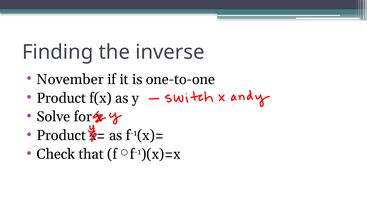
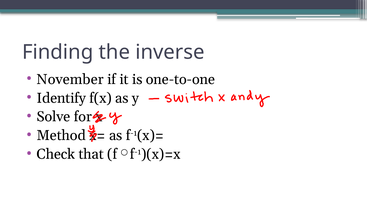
Product at (61, 98): Product -> Identify
Product at (61, 135): Product -> Method
